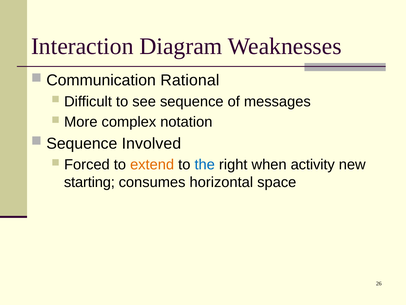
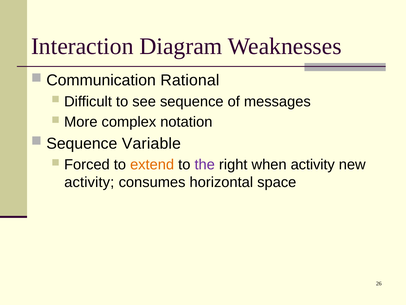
Involved: Involved -> Variable
the colour: blue -> purple
starting at (89, 182): starting -> activity
